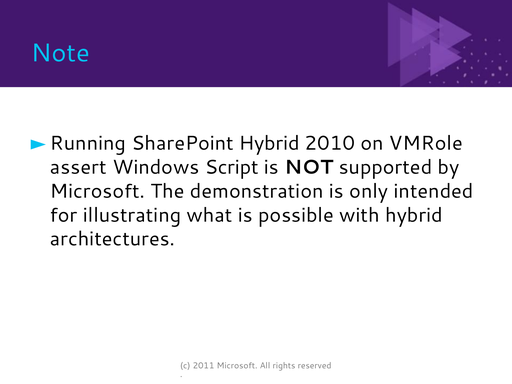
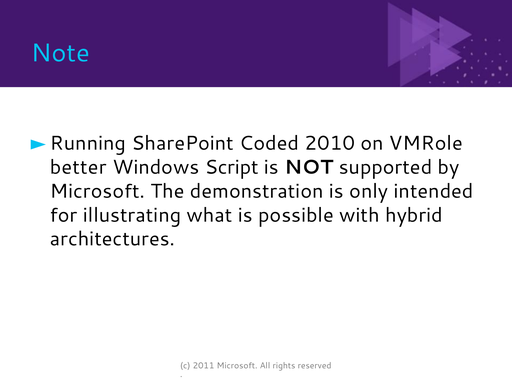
SharePoint Hybrid: Hybrid -> Coded
assert: assert -> better
